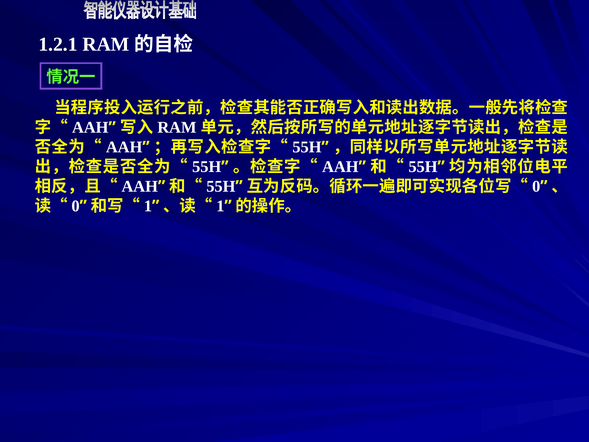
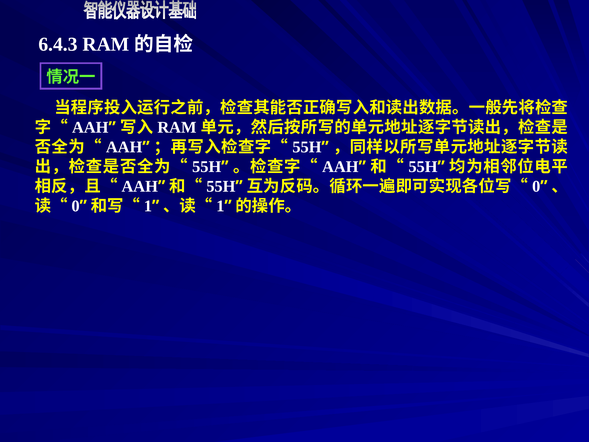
1.2.1: 1.2.1 -> 6.4.3
